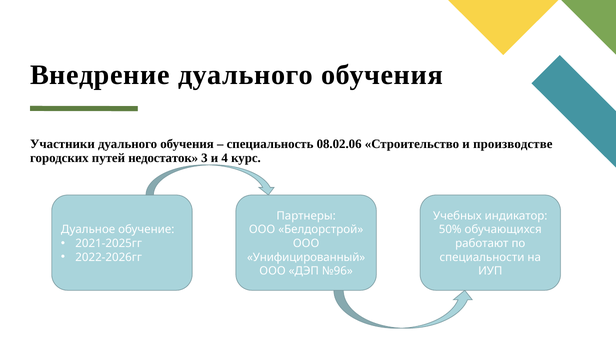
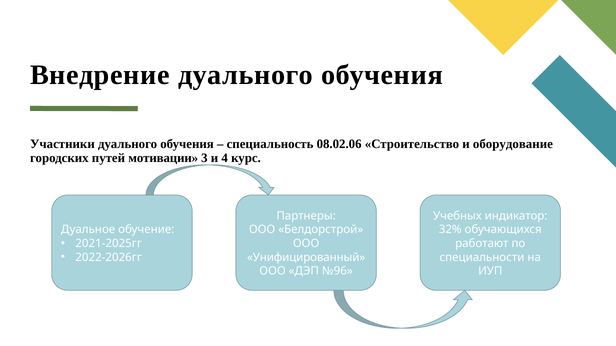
производстве: производстве -> оборудование
недостаток: недостаток -> мотивации
50%: 50% -> 32%
